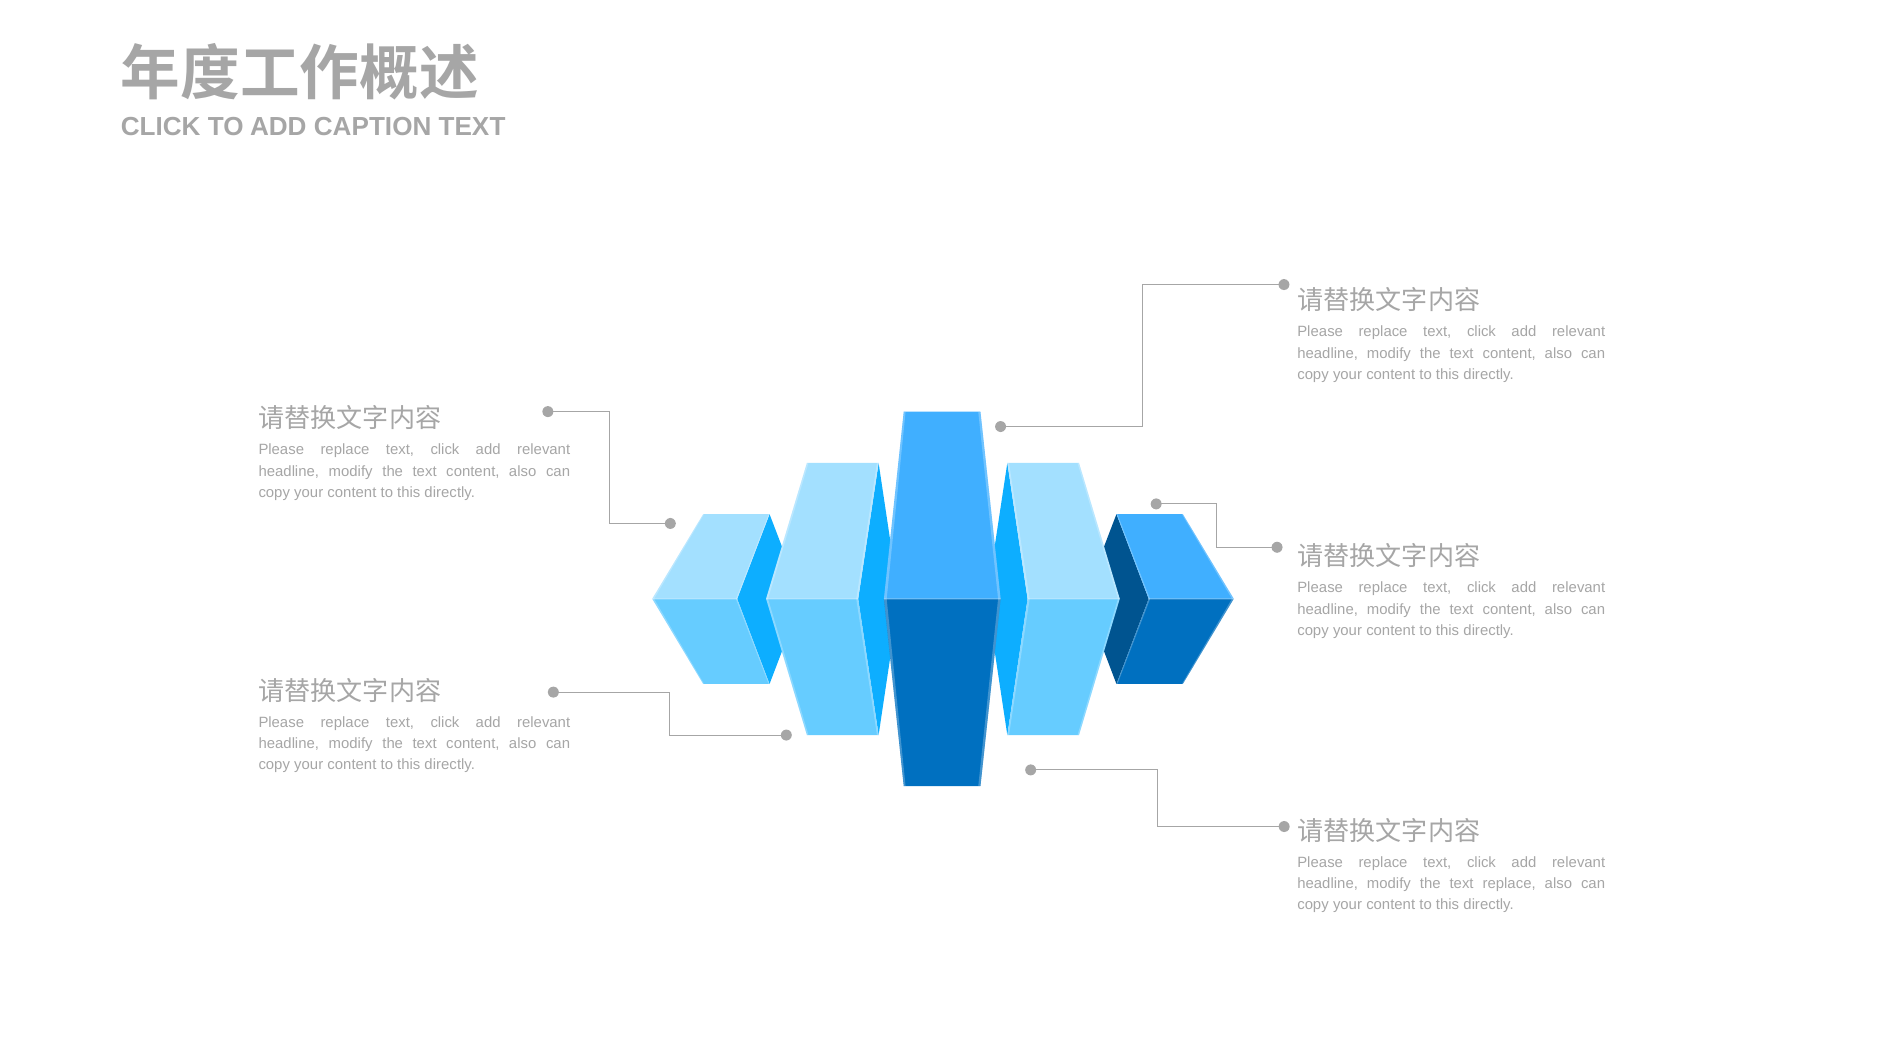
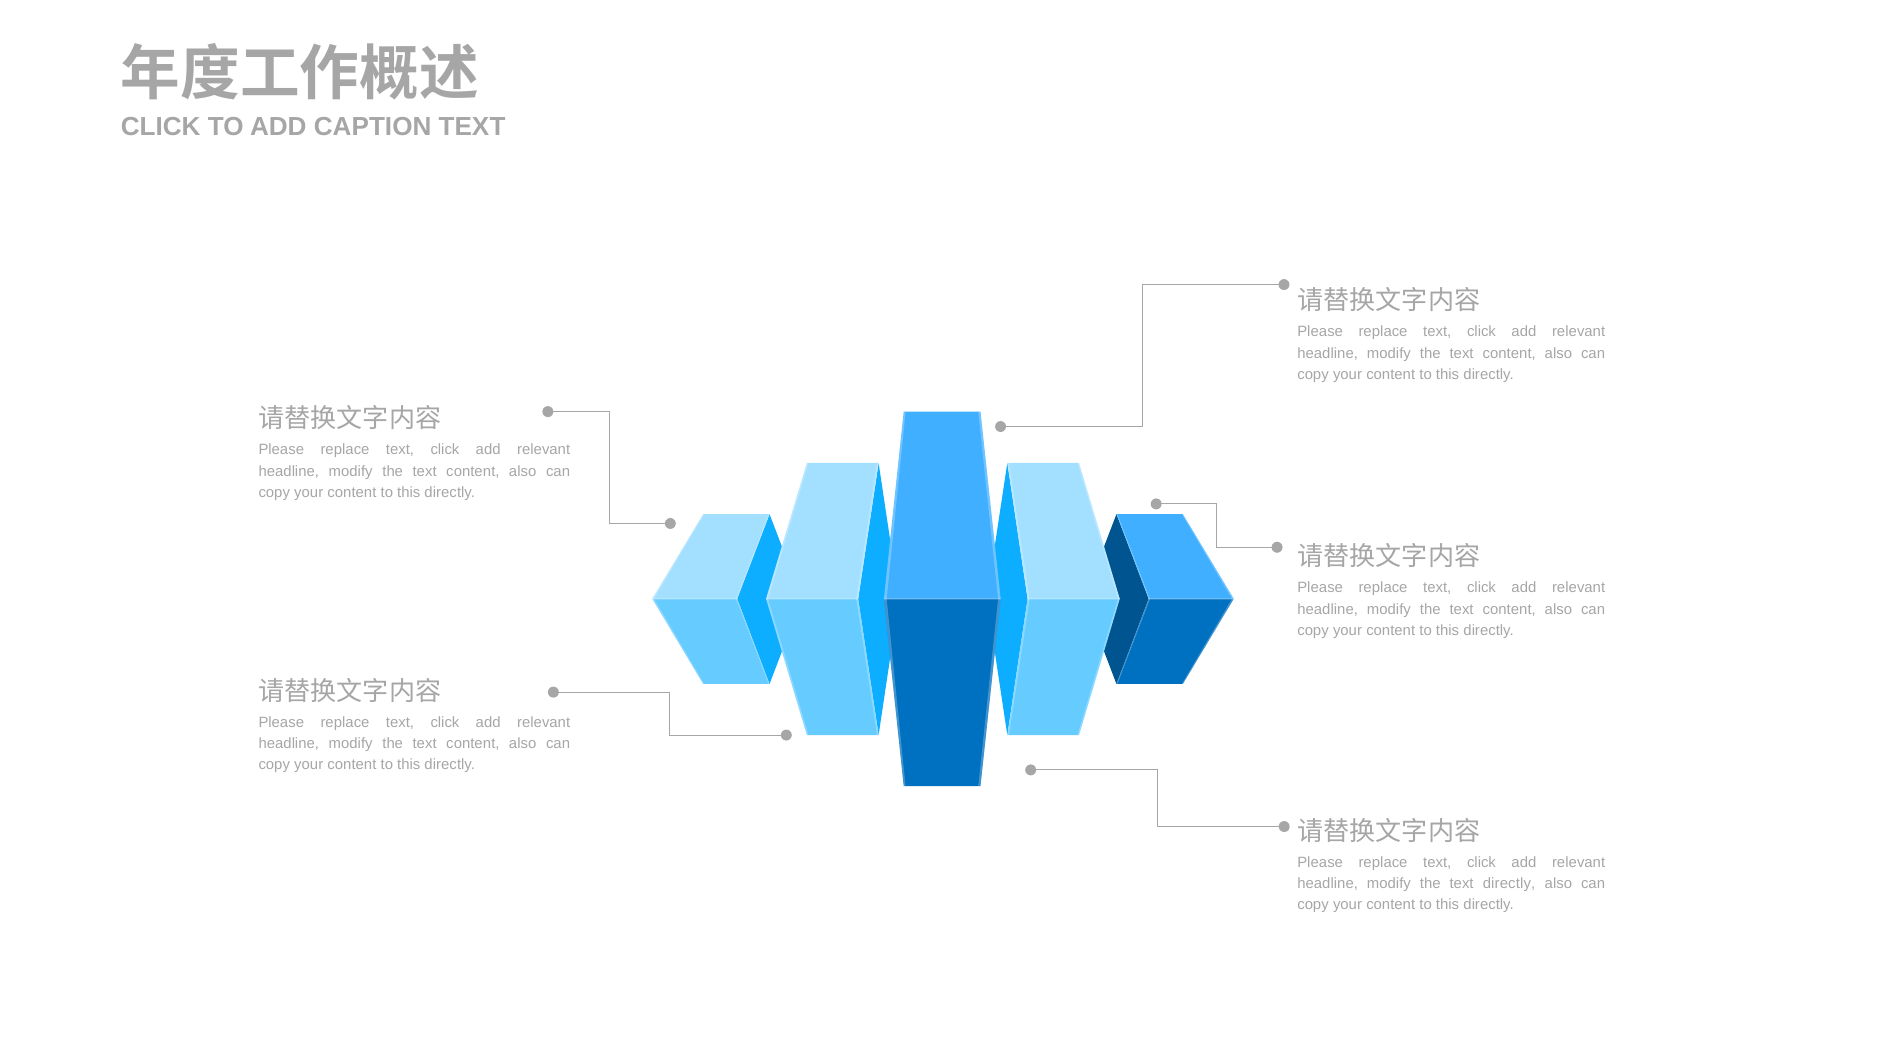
text replace: replace -> directly
